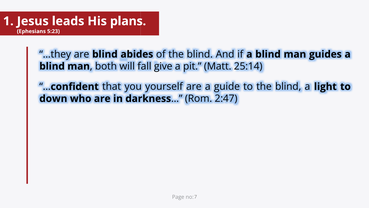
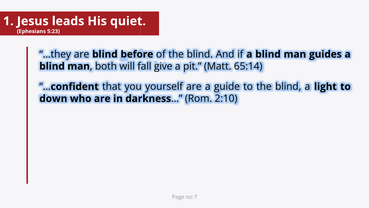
plans: plans -> quiet
abides: abides -> before
25:14: 25:14 -> 65:14
2:47: 2:47 -> 2:10
